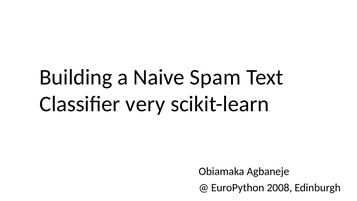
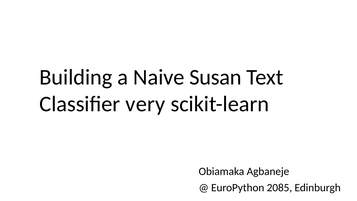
Spam: Spam -> Susan
2008: 2008 -> 2085
